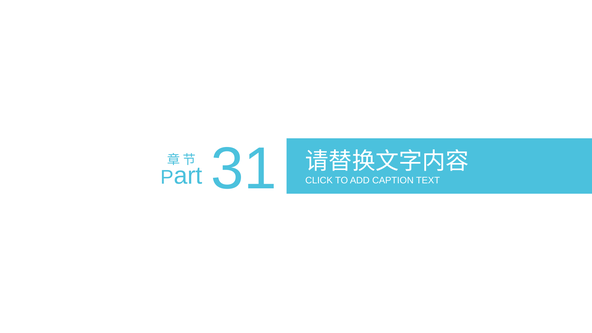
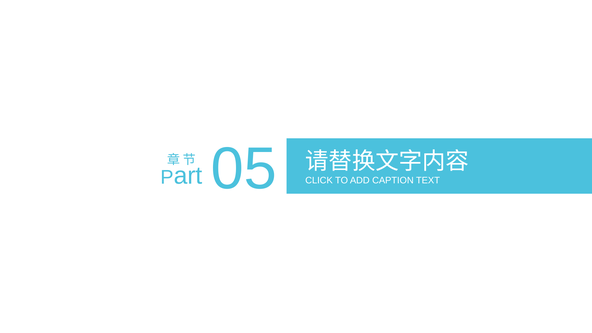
31: 31 -> 05
